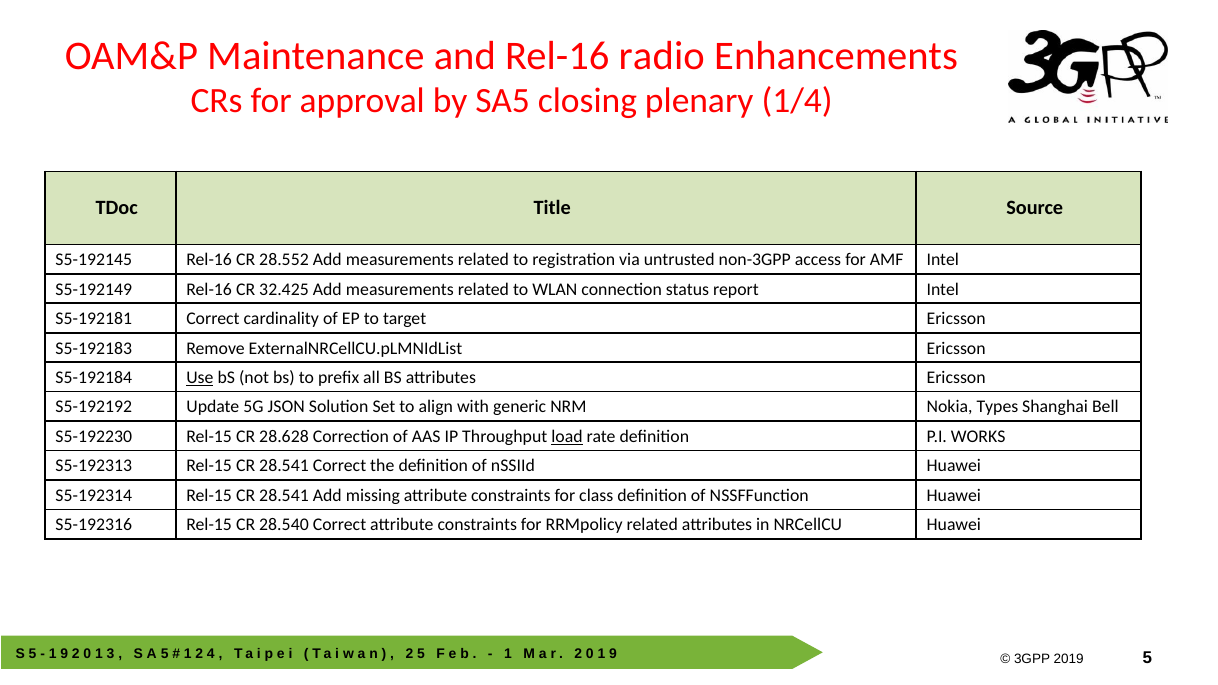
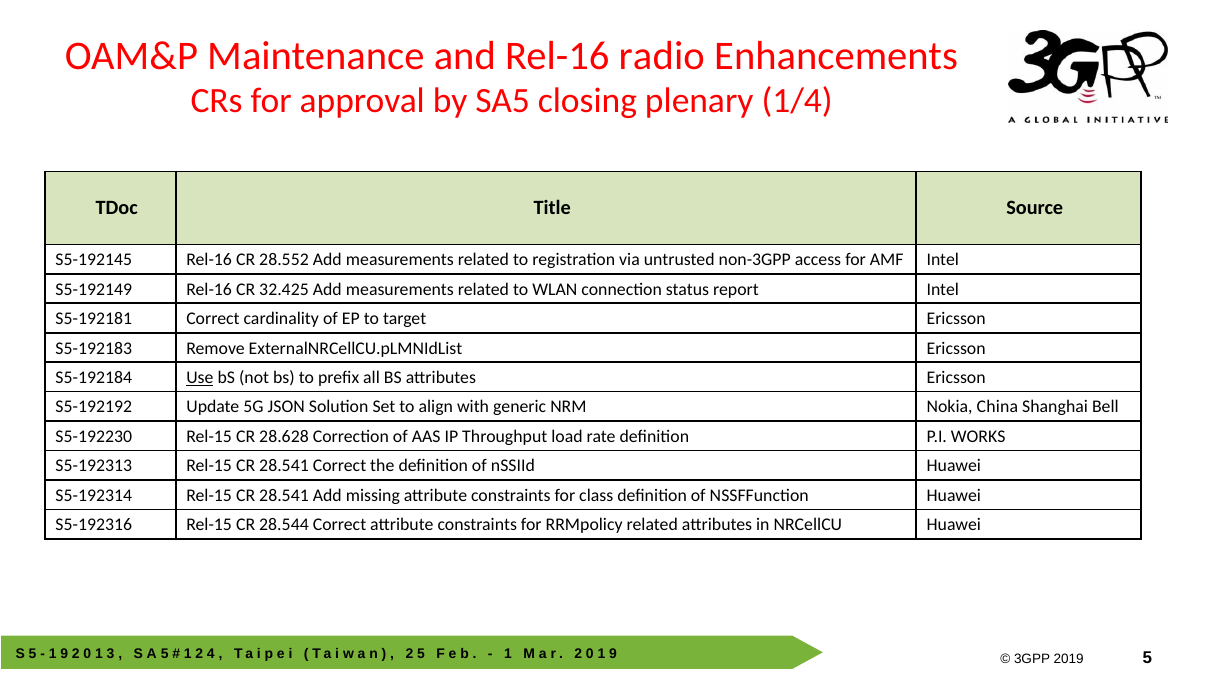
Types: Types -> China
load underline: present -> none
28.540: 28.540 -> 28.544
